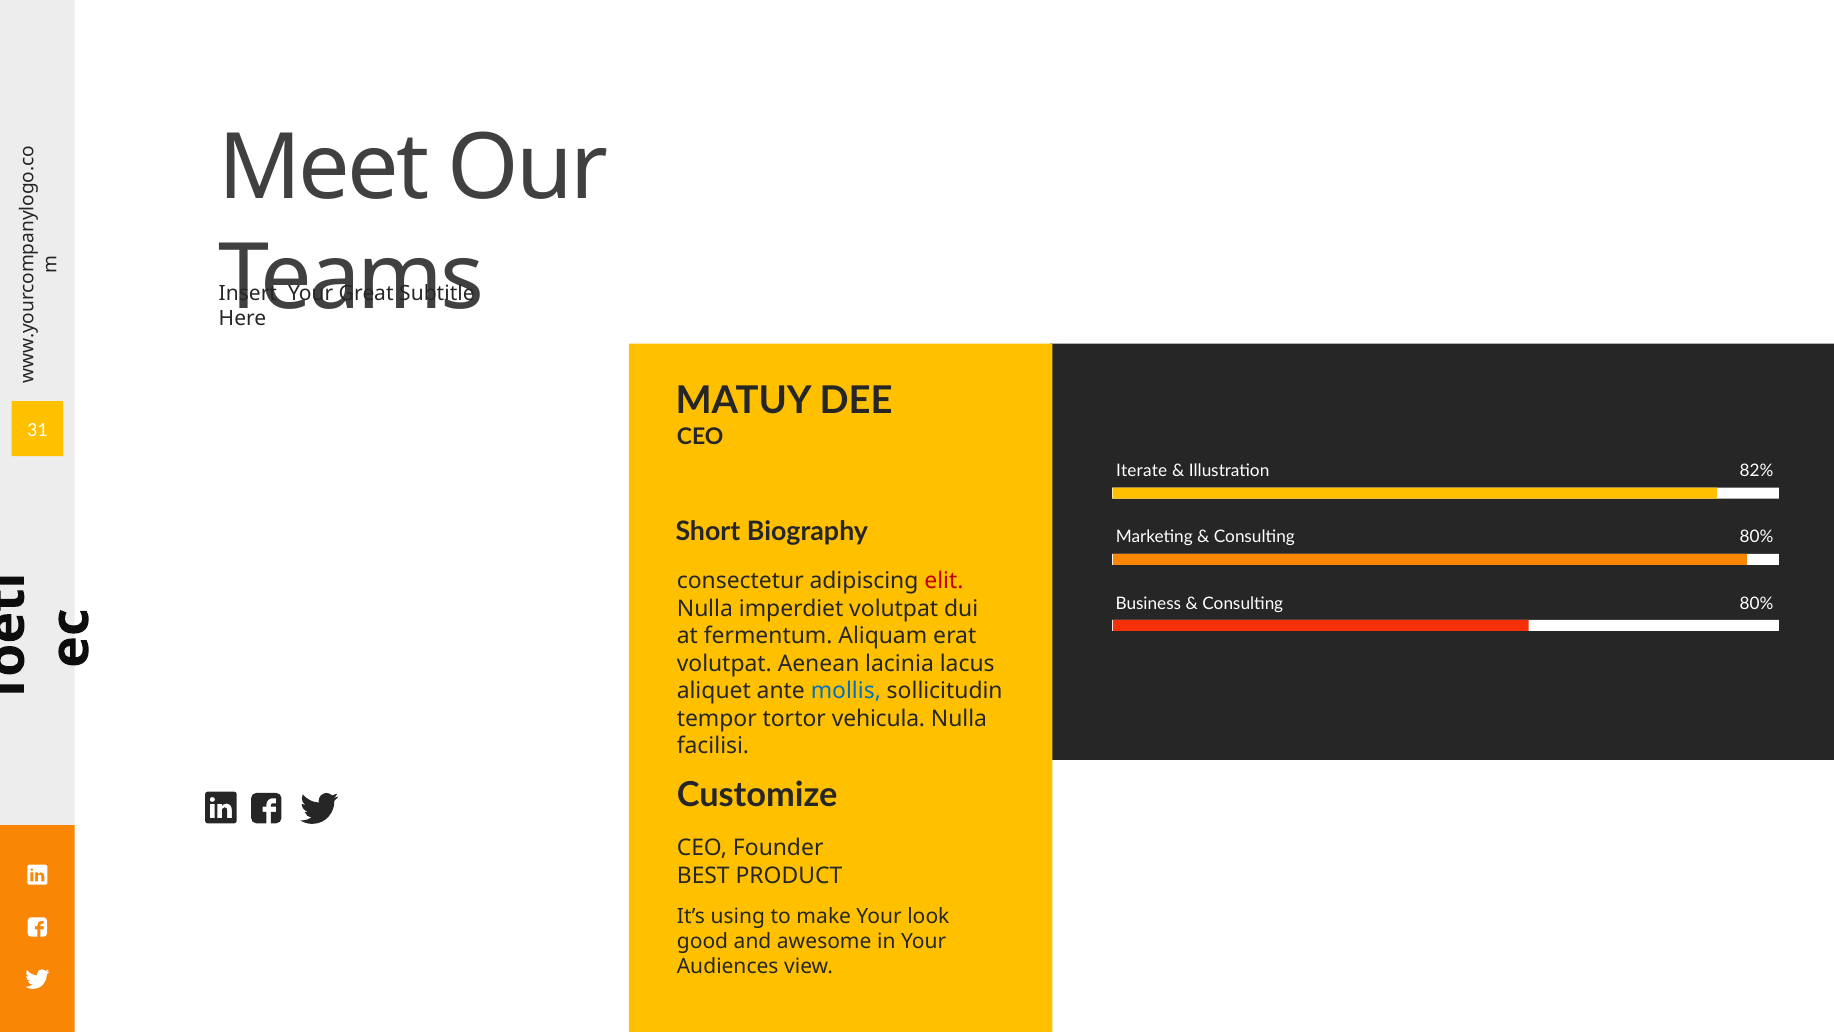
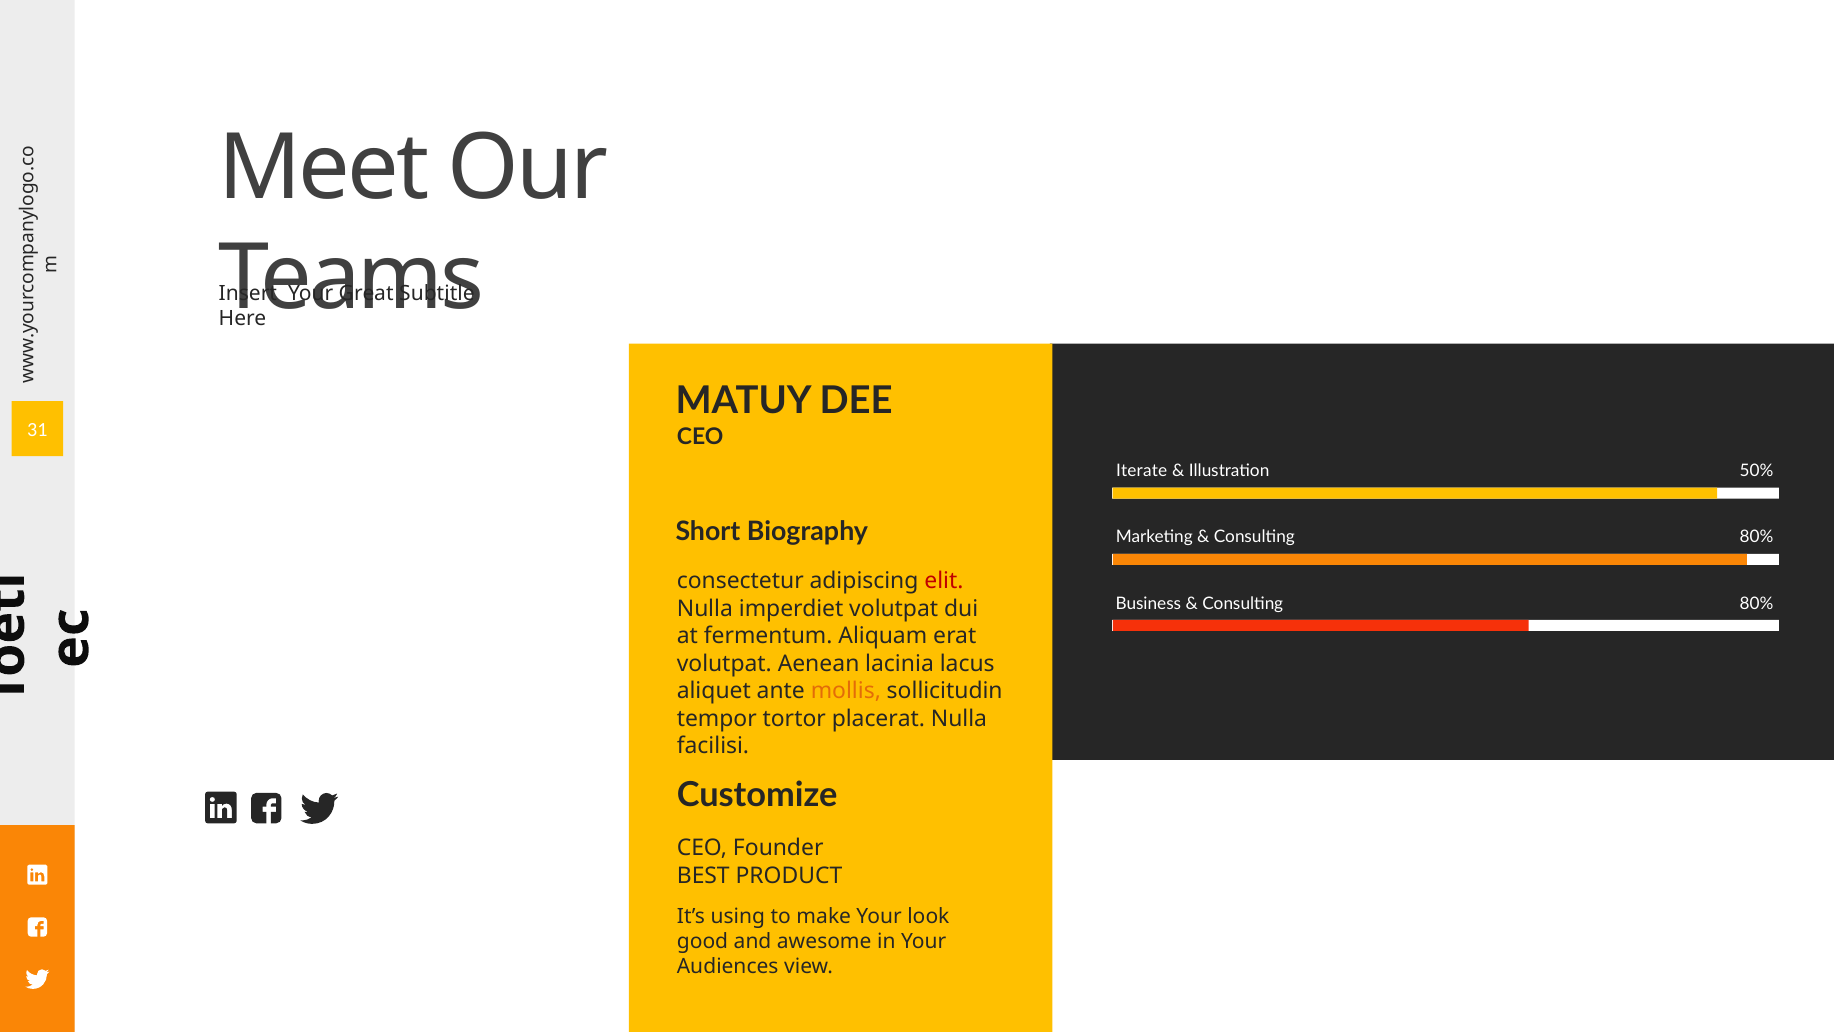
82%: 82% -> 50%
mollis colour: blue -> orange
vehicula: vehicula -> placerat
